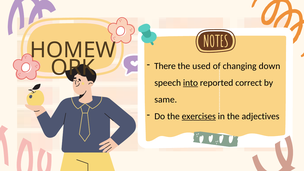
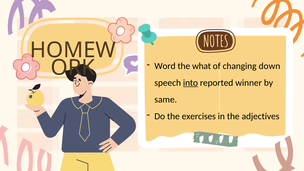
There: There -> Word
used: used -> what
correct: correct -> winner
exercises underline: present -> none
